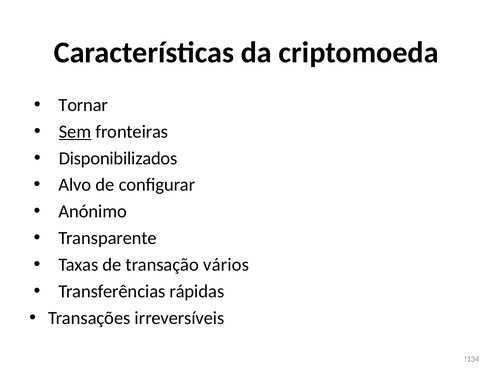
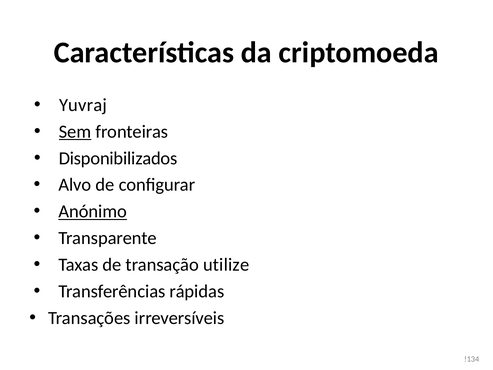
Tornar: Tornar -> Yuvraj
Anónimo underline: none -> present
vários: vários -> utilize
